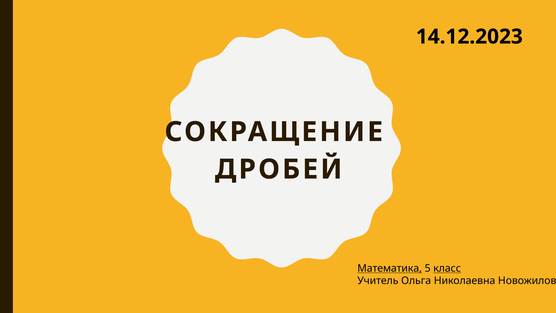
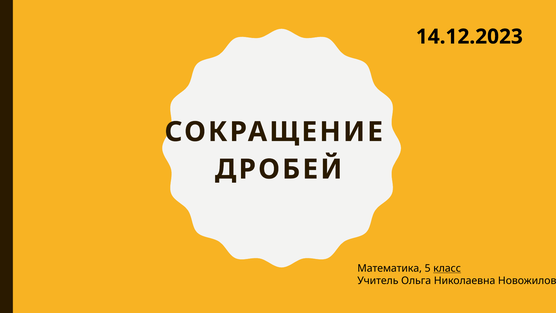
Математика underline: present -> none
